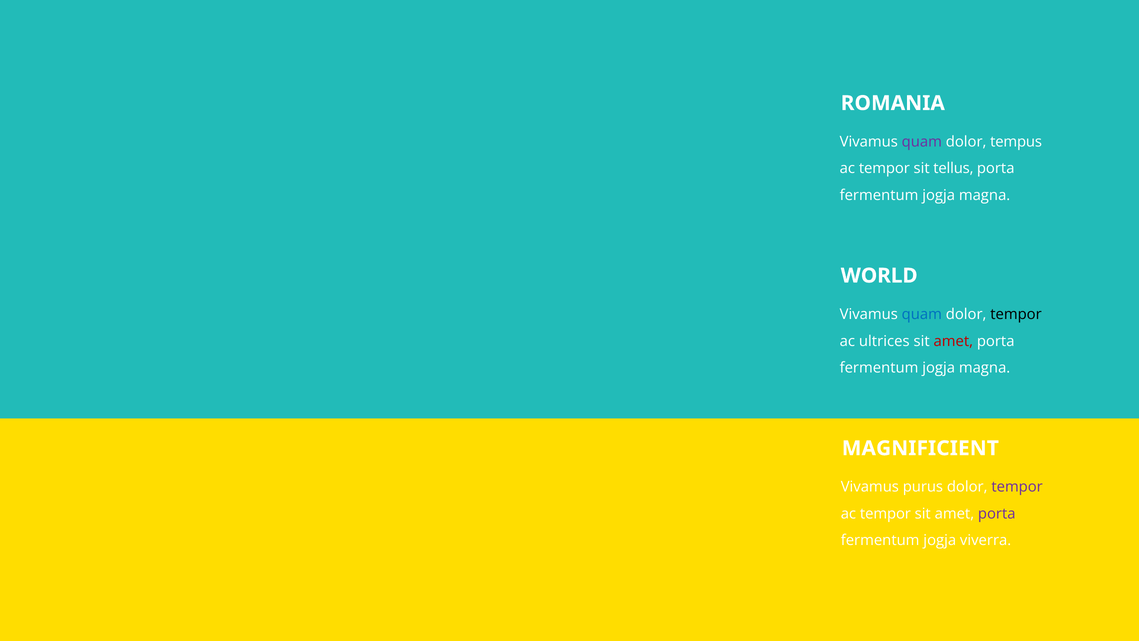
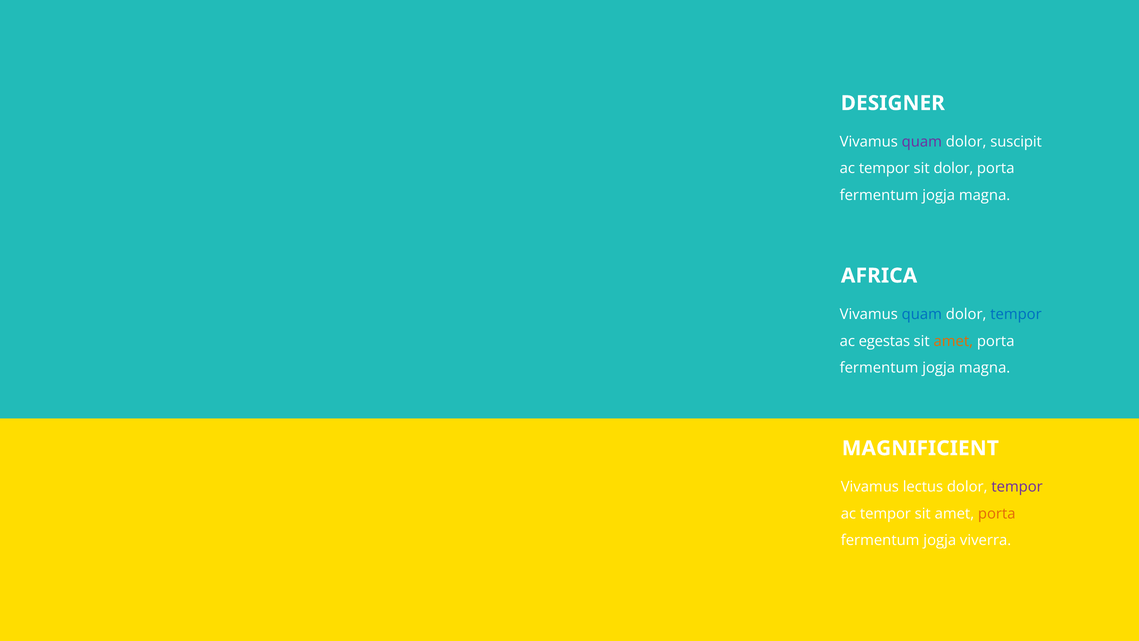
ROMANIA: ROMANIA -> DESIGNER
tempus: tempus -> suscipit
sit tellus: tellus -> dolor
WORLD: WORLD -> AFRICA
tempor at (1016, 314) colour: black -> blue
ultrices: ultrices -> egestas
amet at (953, 341) colour: red -> orange
purus: purus -> lectus
porta at (997, 514) colour: purple -> orange
